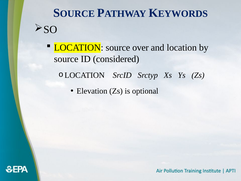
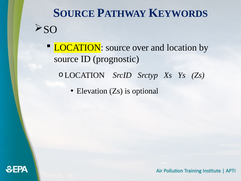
considered: considered -> prognostic
